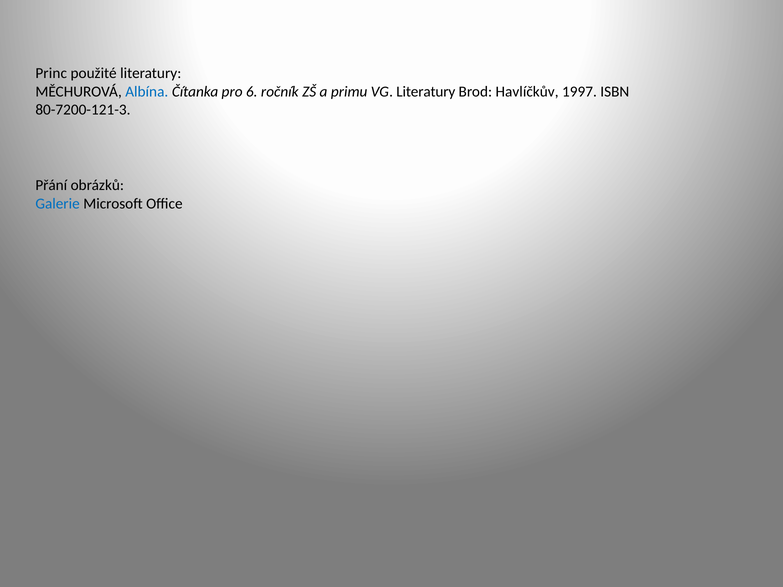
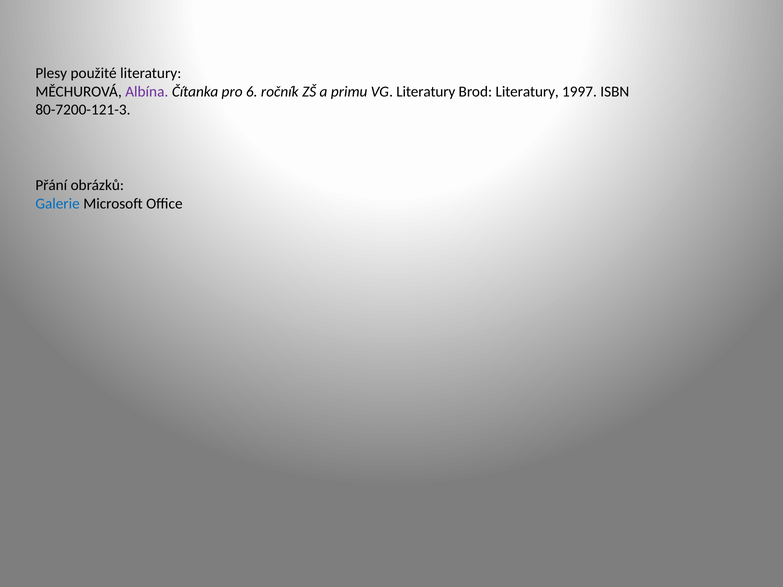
Princ: Princ -> Plesy
Albína colour: blue -> purple
Brod Havlíčkův: Havlíčkův -> Literatury
